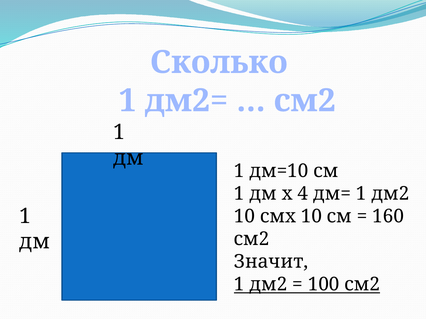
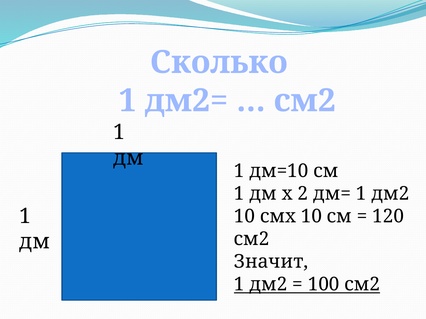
4: 4 -> 2
160: 160 -> 120
